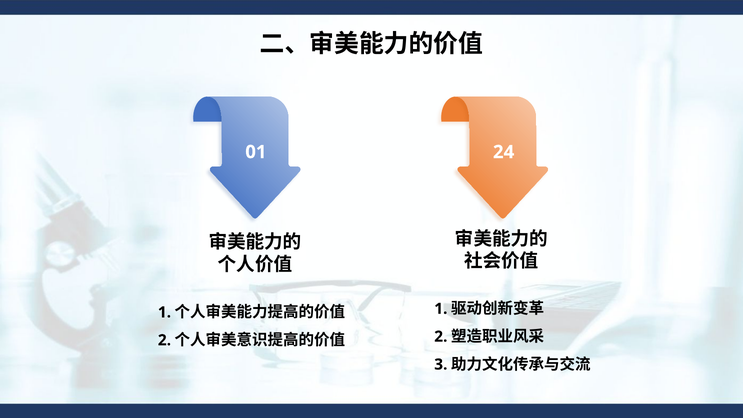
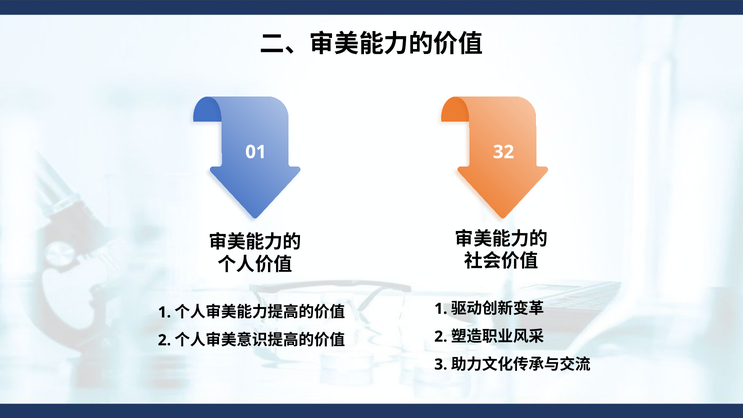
24: 24 -> 32
